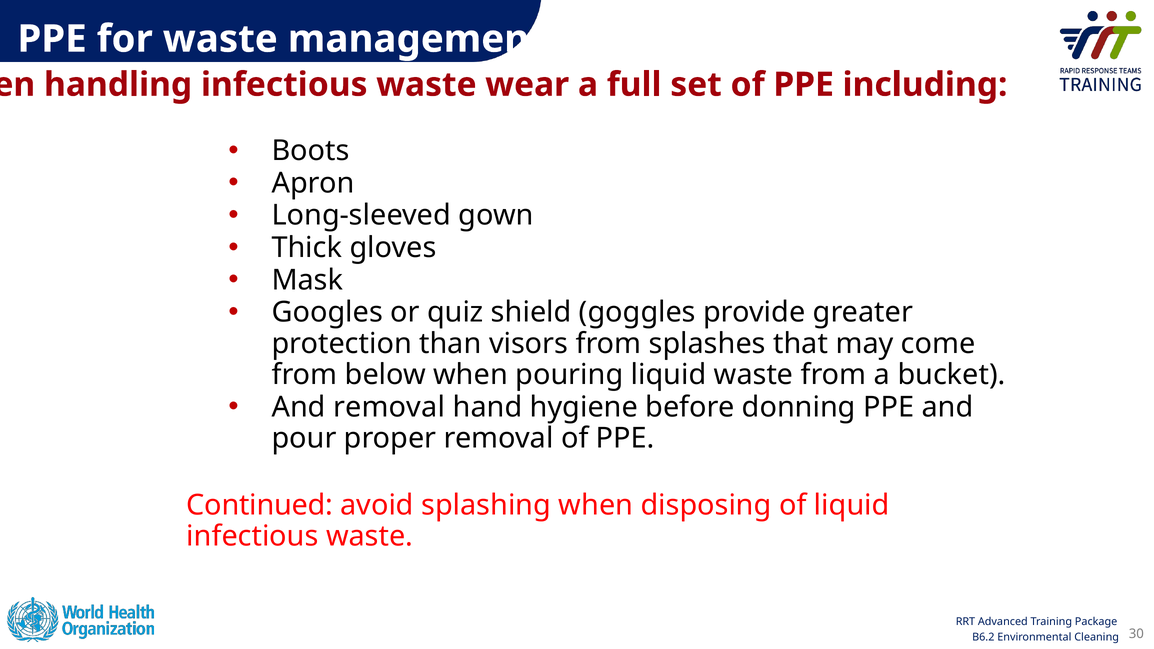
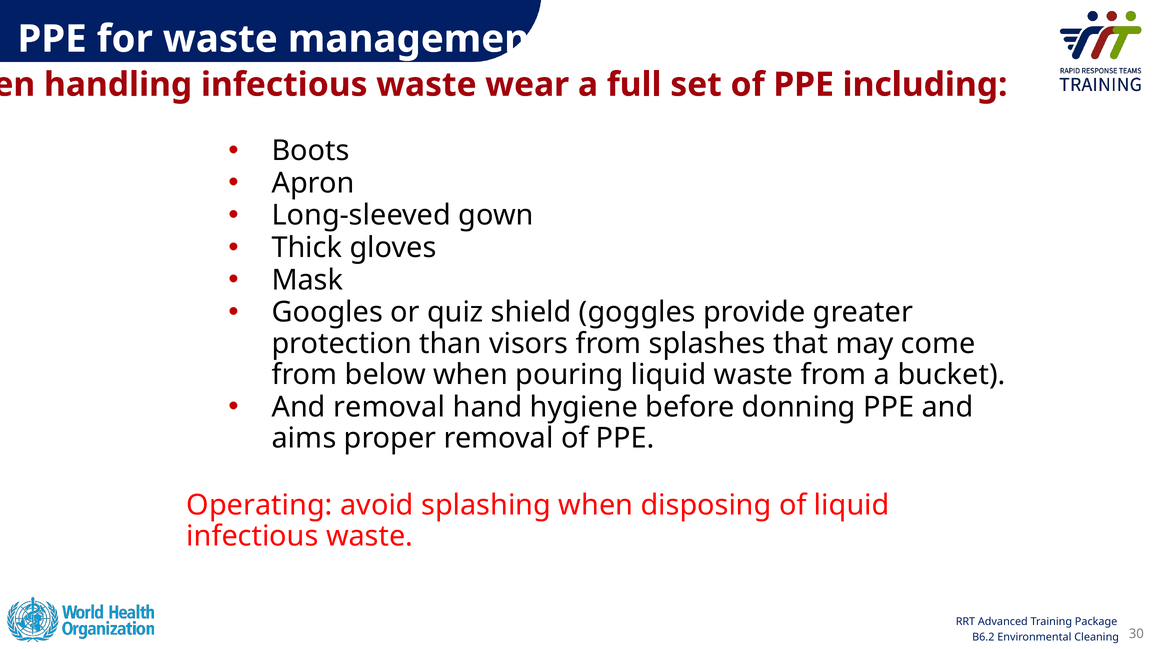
pour: pour -> aims
Continued: Continued -> Operating
